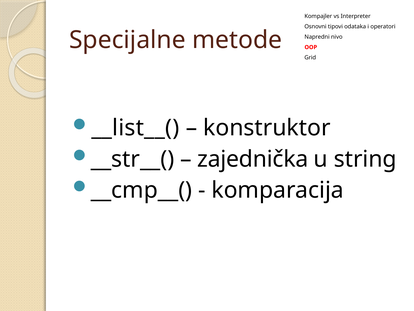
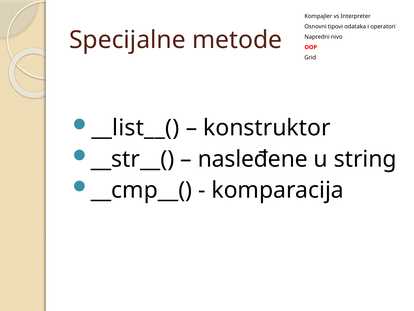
zajednička: zajednička -> nasleđene
